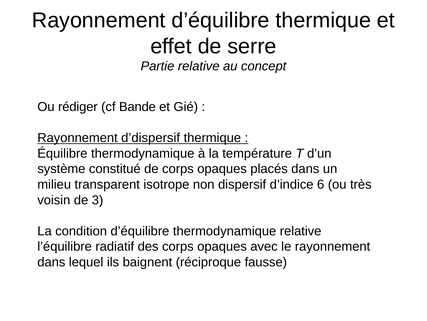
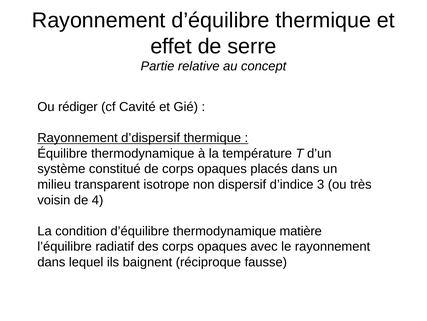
Bande: Bande -> Cavité
6: 6 -> 3
3: 3 -> 4
thermodynamique relative: relative -> matière
